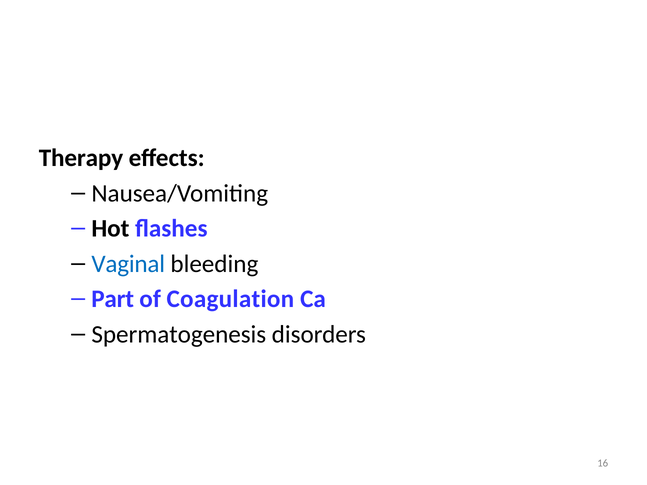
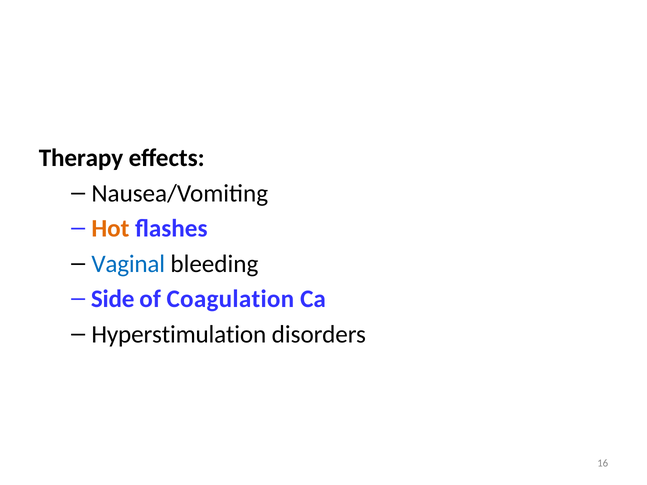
Hot colour: black -> orange
Part: Part -> Side
Spermatogenesis: Spermatogenesis -> Hyperstimulation
